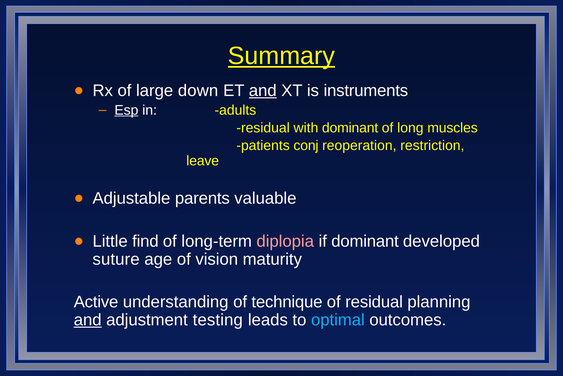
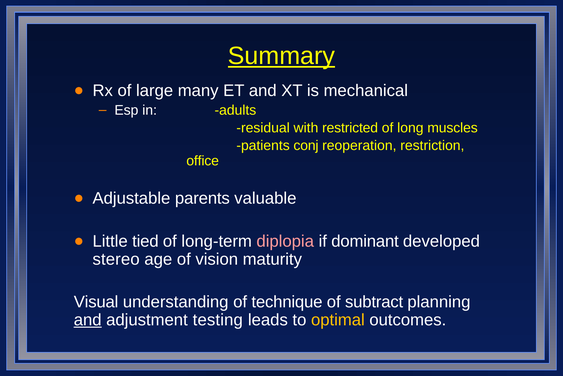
down: down -> many
and at (263, 91) underline: present -> none
instruments: instruments -> mechanical
Esp underline: present -> none
with dominant: dominant -> restricted
leave: leave -> office
find: find -> tied
suture: suture -> stereo
Active: Active -> Visual
of residual: residual -> subtract
optimal colour: light blue -> yellow
